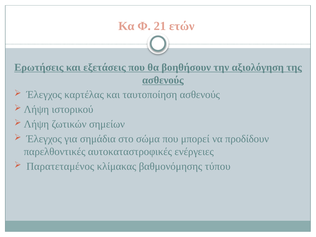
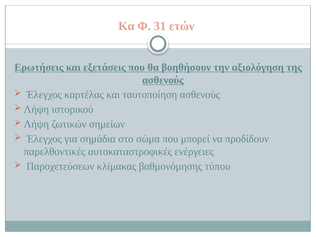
21: 21 -> 31
Παρατεταμένος: Παρατεταμένος -> Παροχετεύσεων
